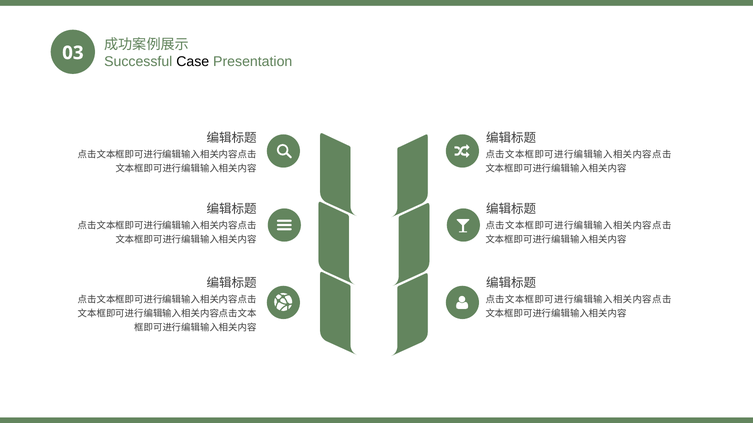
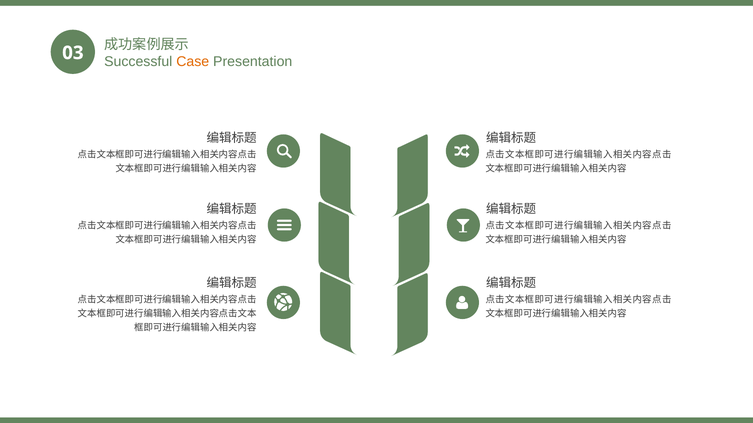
Case colour: black -> orange
